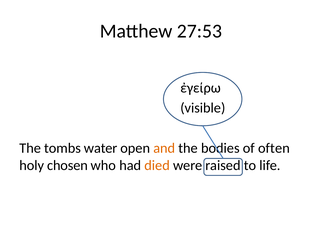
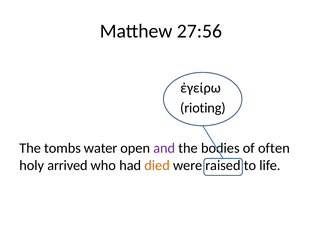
27:53: 27:53 -> 27:56
visible: visible -> rioting
and colour: orange -> purple
chosen: chosen -> arrived
